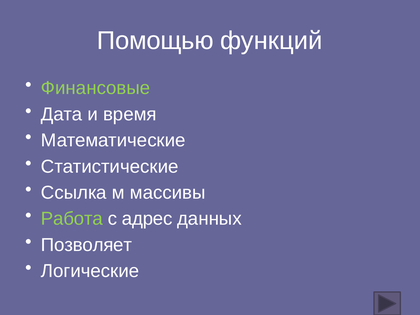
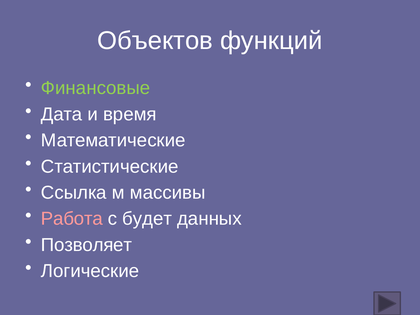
Помощью: Помощью -> Объектов
Работа colour: light green -> pink
адрес: адрес -> будет
